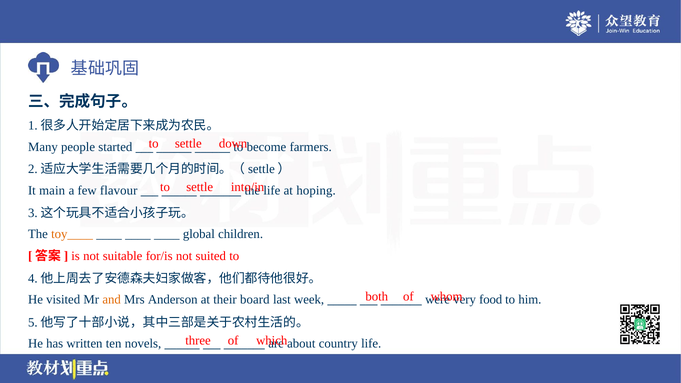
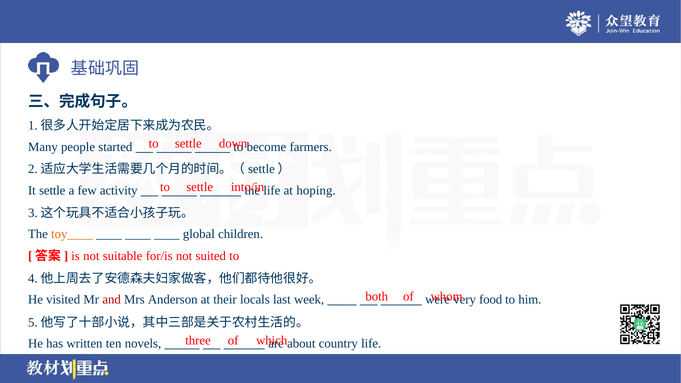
It main: main -> settle
flavour: flavour -> activity
and colour: orange -> red
board: board -> locals
